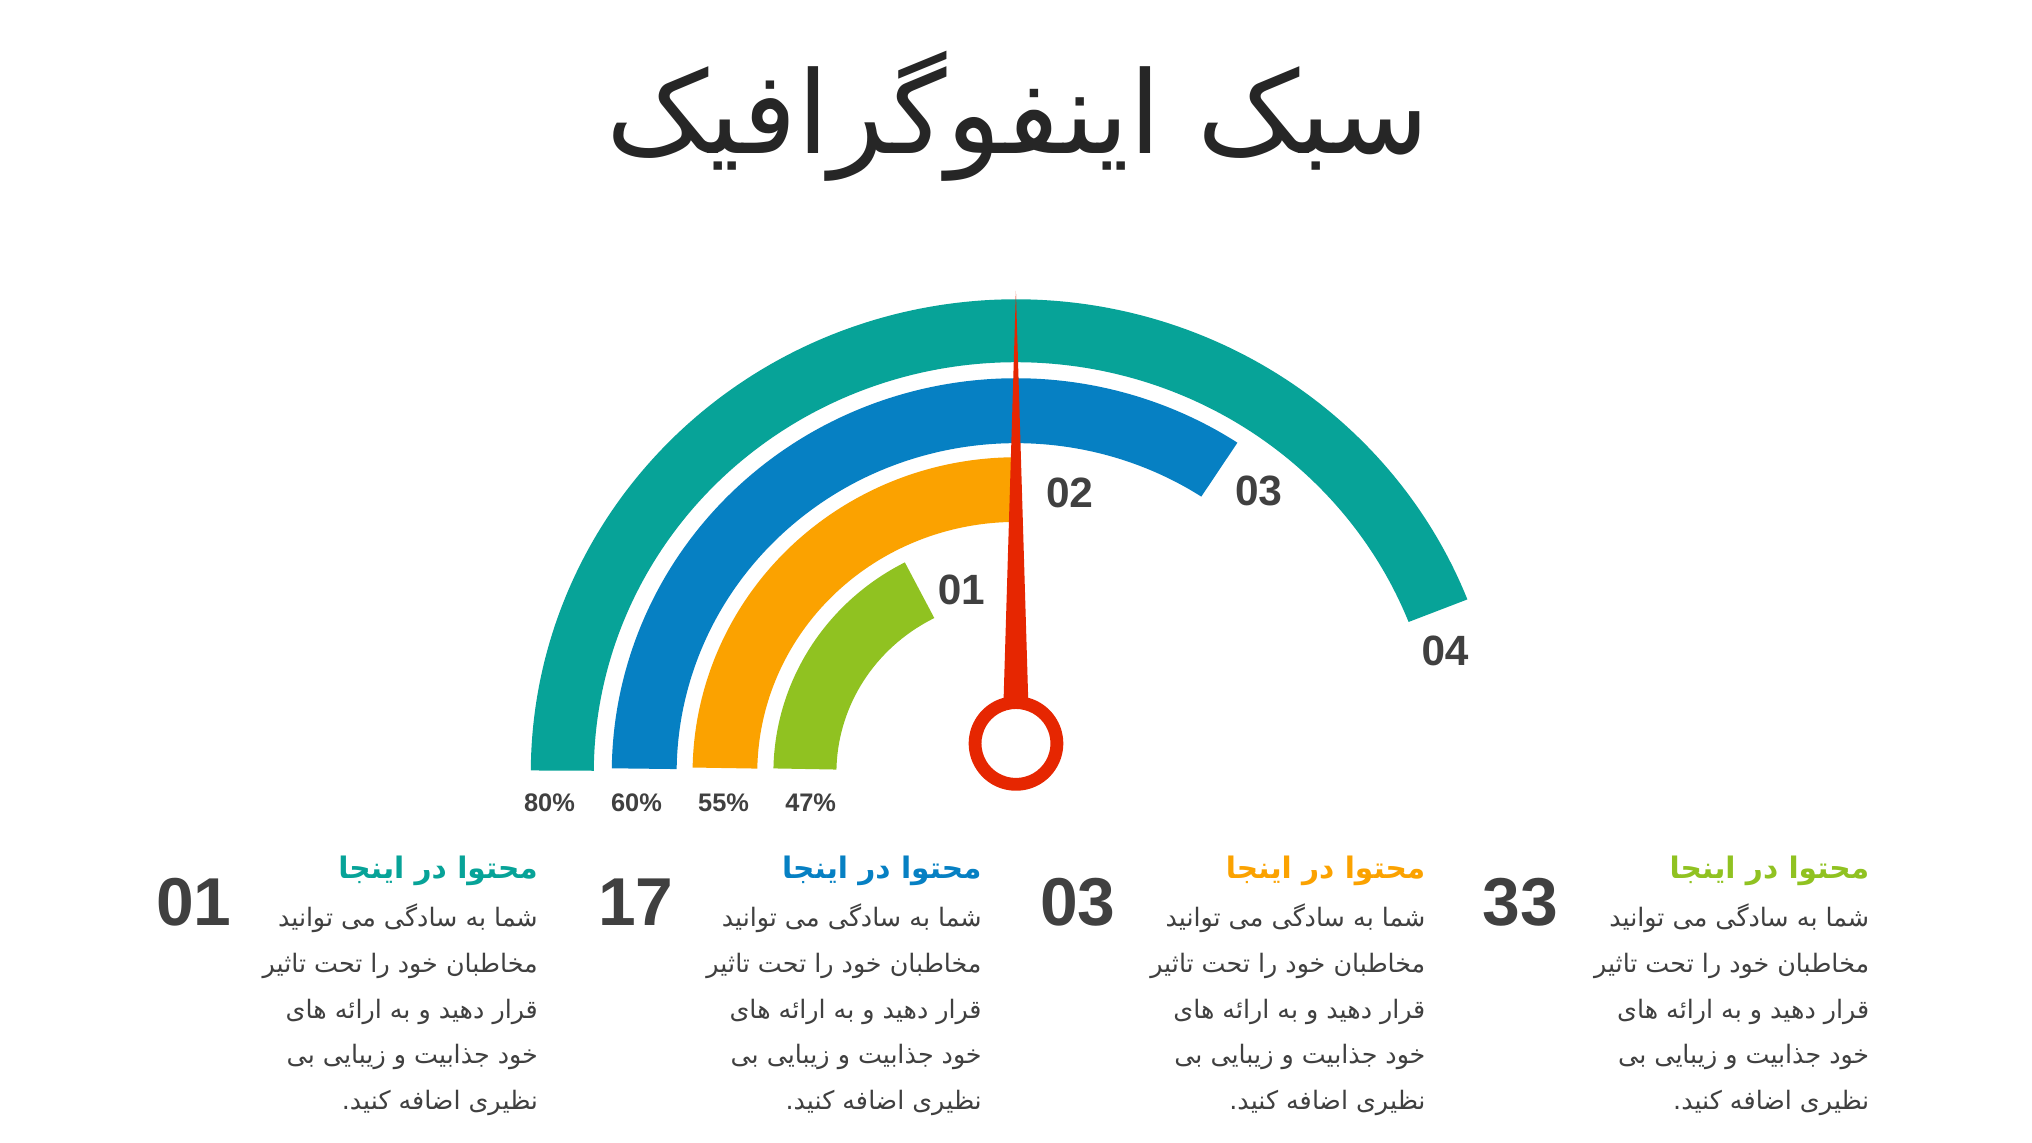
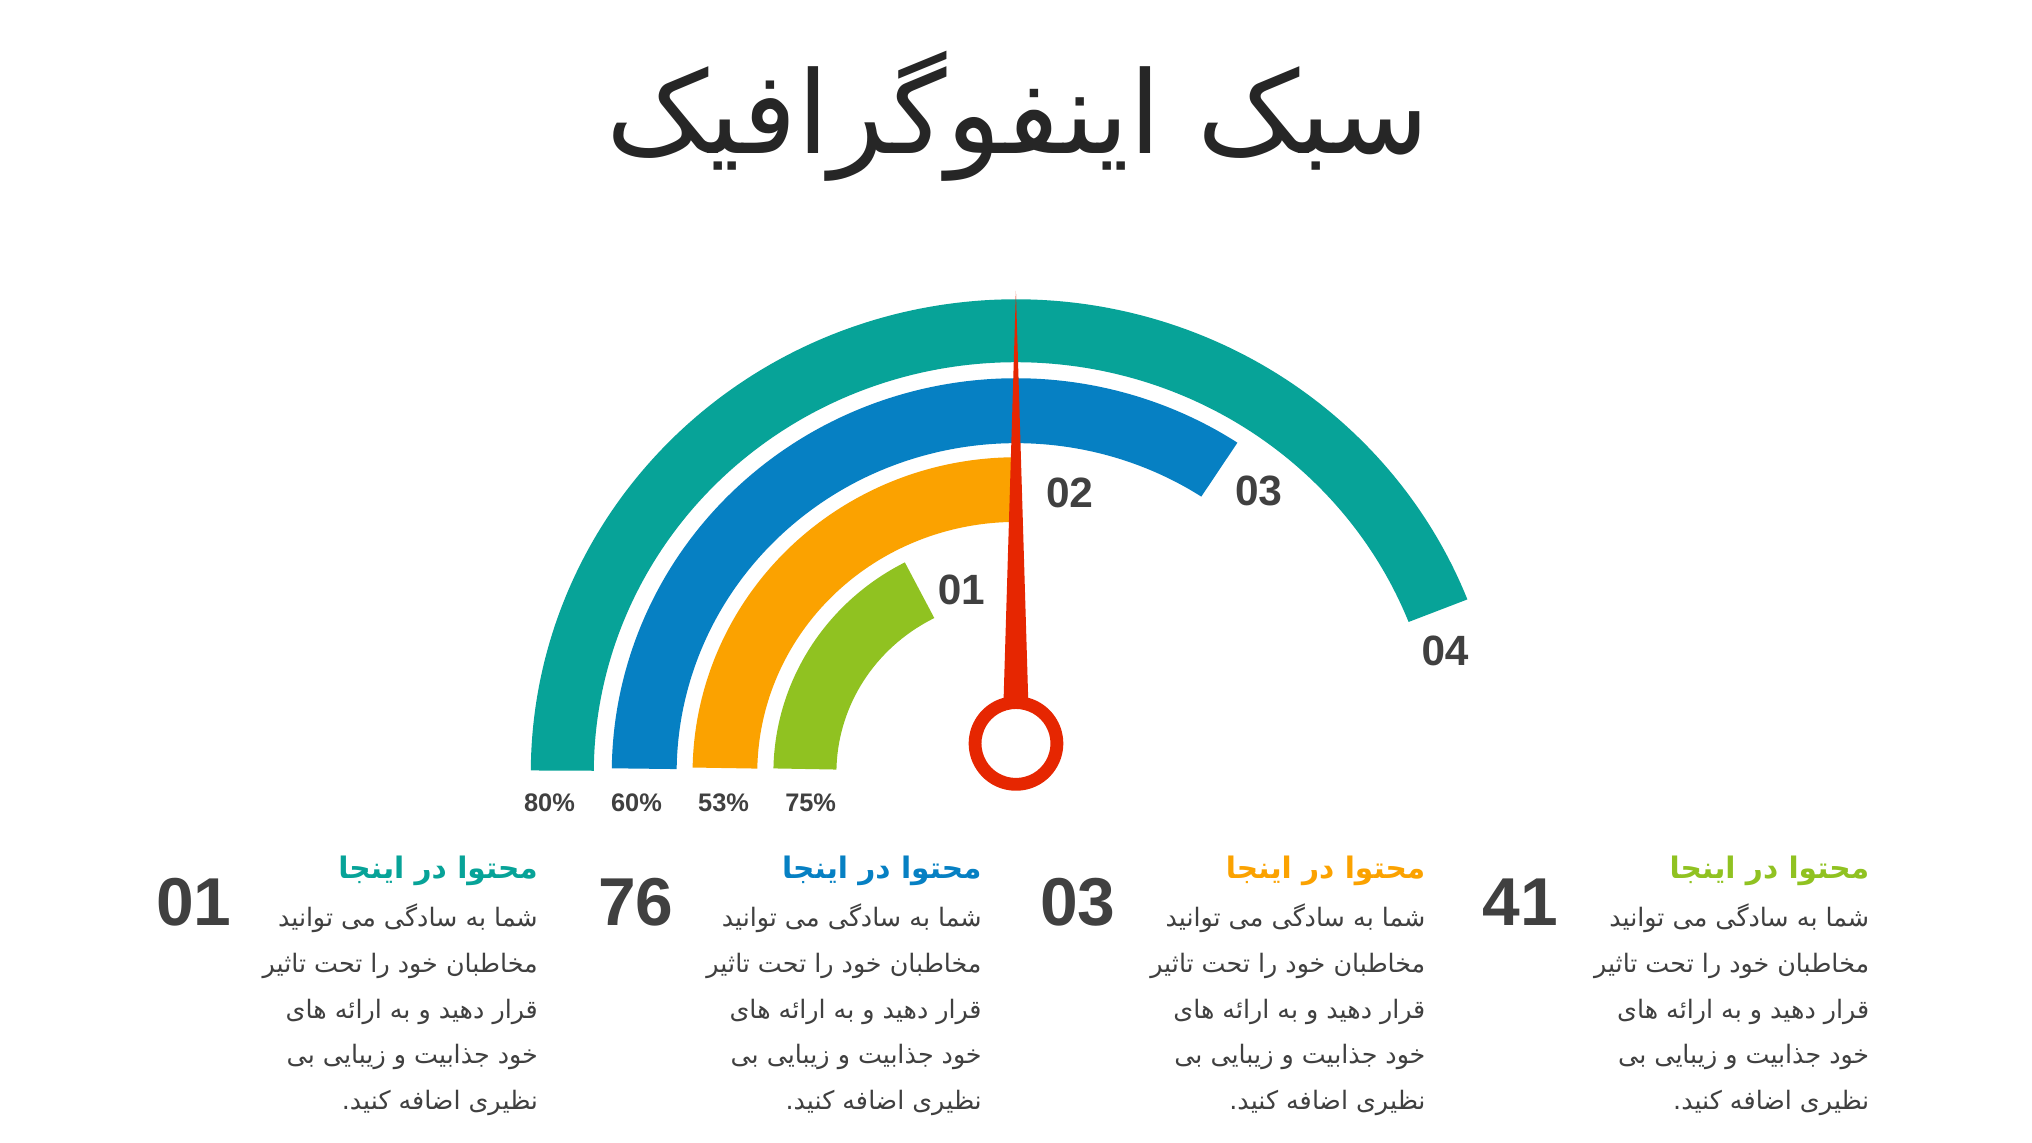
55%: 55% -> 53%
47%: 47% -> 75%
17: 17 -> 76
33: 33 -> 41
